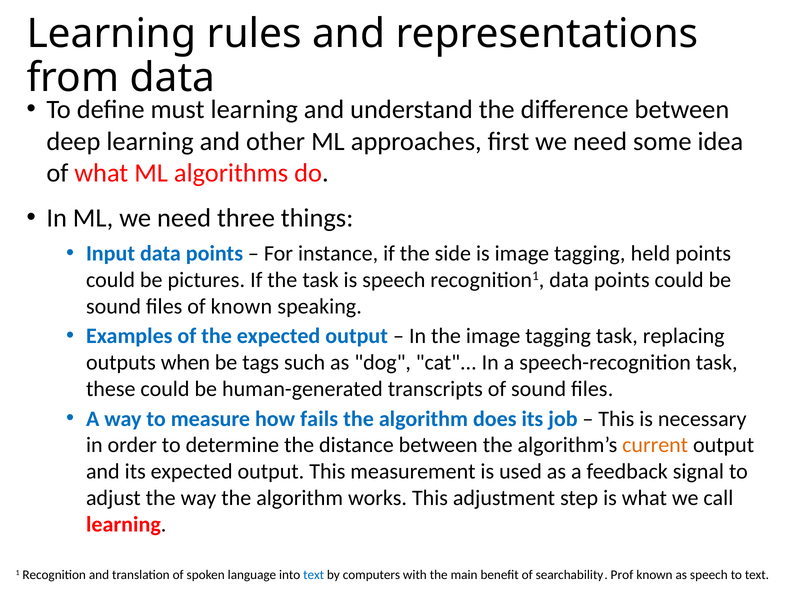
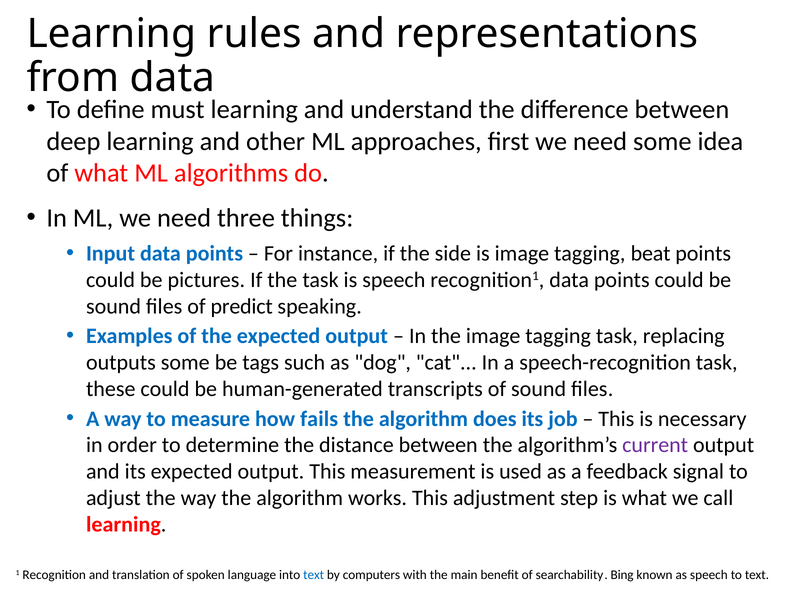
held: held -> beat
of known: known -> predict
outputs when: when -> some
current colour: orange -> purple
Prof: Prof -> Bing
